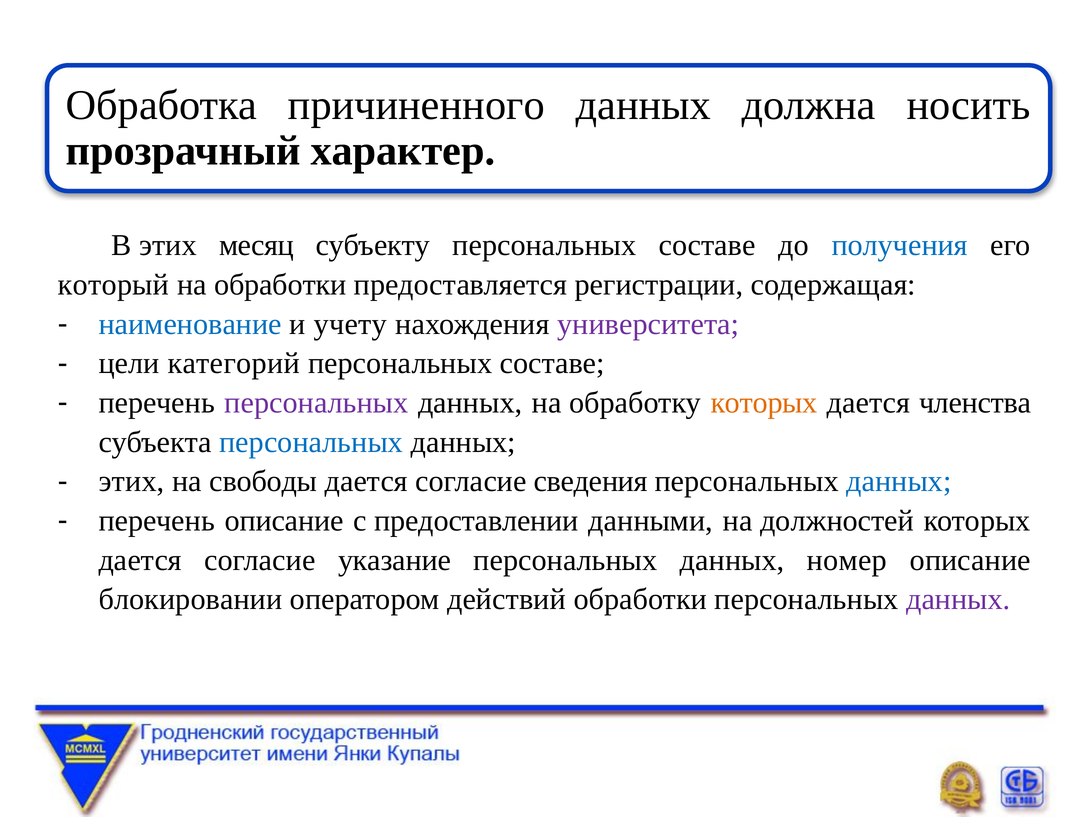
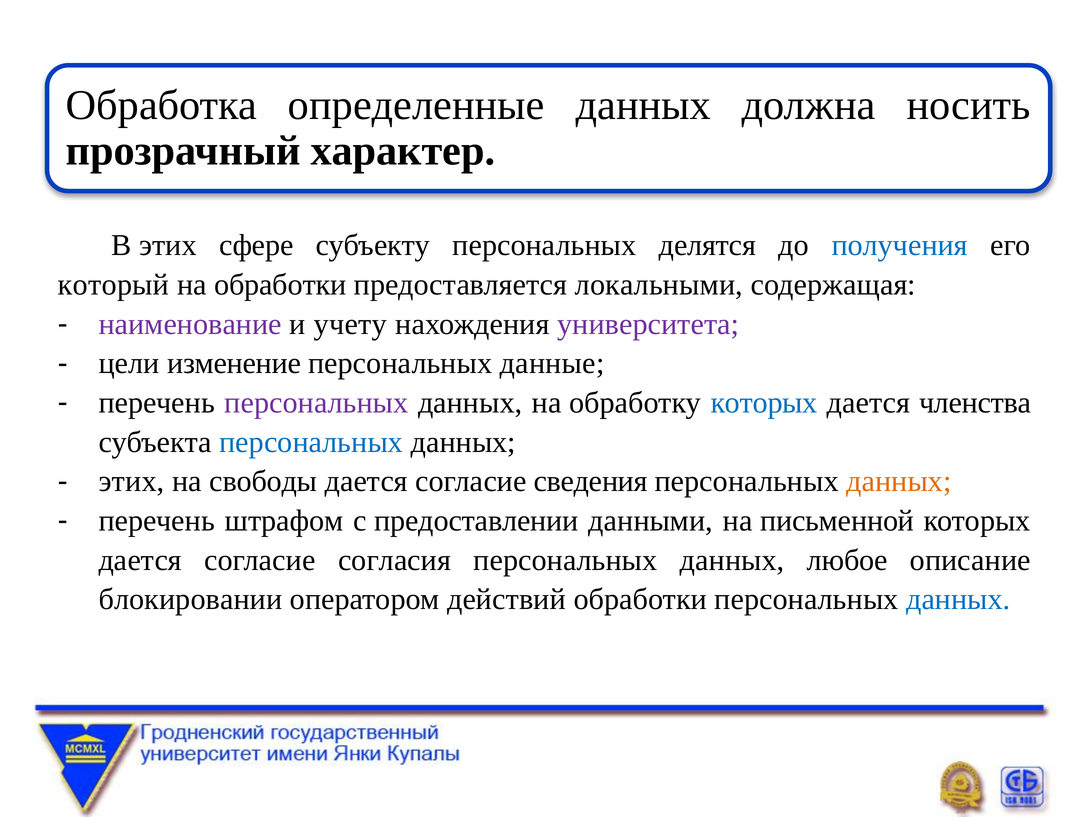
причиненного: причиненного -> определенные
месяц: месяц -> сфере
субъекту персональных составе: составе -> делятся
регистрации: регистрации -> локальными
наименование colour: blue -> purple
категорий: категорий -> изменение
составе at (552, 363): составе -> данные
которых at (764, 403) colour: orange -> blue
данных at (899, 481) colour: blue -> orange
перечень описание: описание -> штрафом
должностей: должностей -> письменной
указание: указание -> согласия
номер: номер -> любое
данных at (958, 599) colour: purple -> blue
